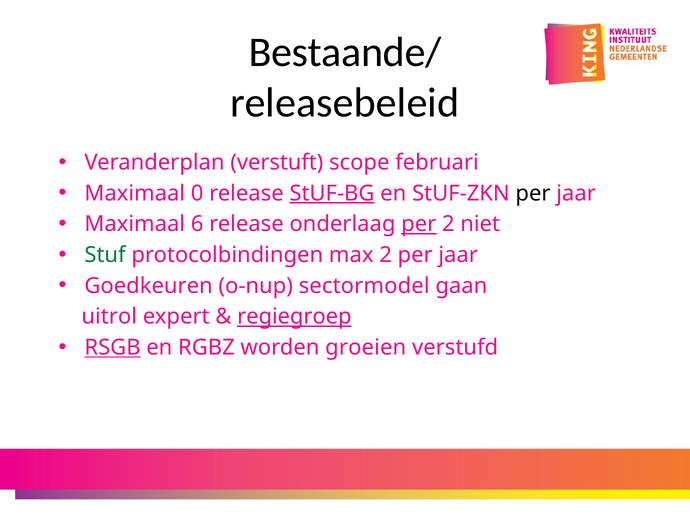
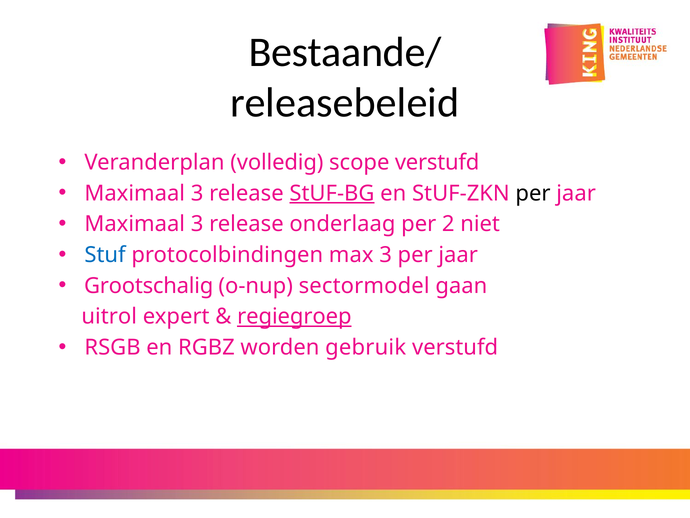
verstuft: verstuft -> volledig
scope februari: februari -> verstufd
0 at (197, 193): 0 -> 3
6 at (197, 224): 6 -> 3
per at (419, 224) underline: present -> none
Stuf colour: green -> blue
max 2: 2 -> 3
Goedkeuren: Goedkeuren -> Grootschalig
RSGB underline: present -> none
groeien: groeien -> gebruik
